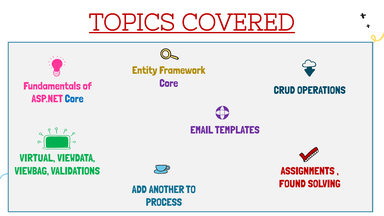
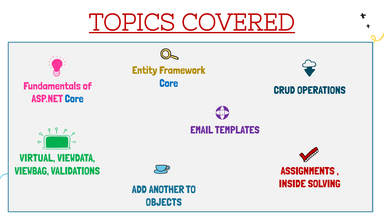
Core at (169, 83) colour: purple -> blue
FOUND: FOUND -> INSIDE
PROCESS: PROCESS -> OBJECTS
